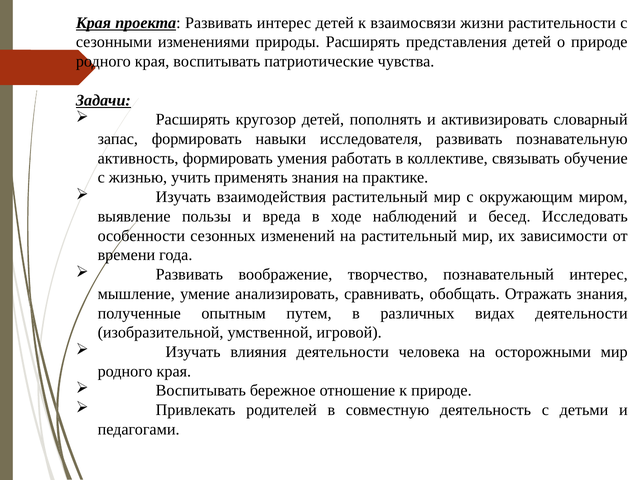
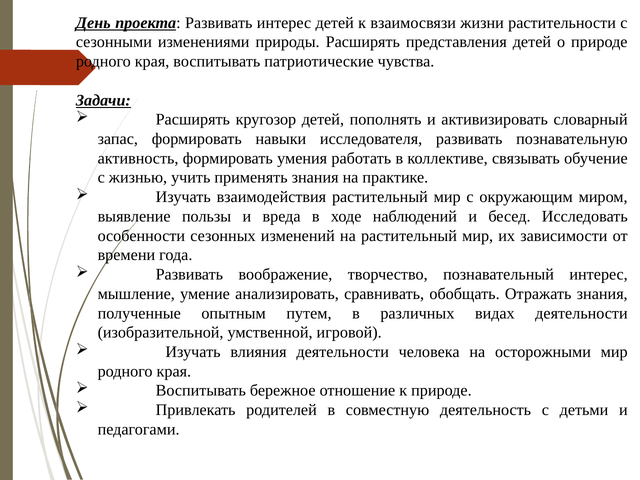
Края at (93, 23): Края -> День
